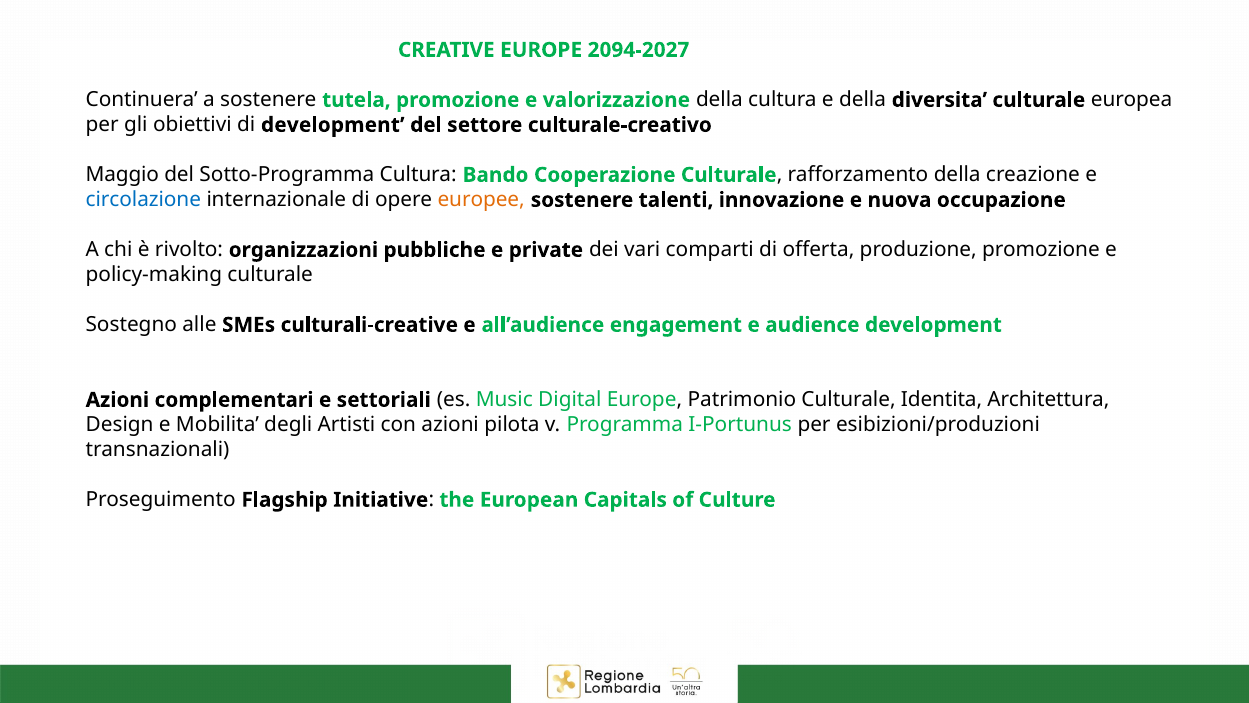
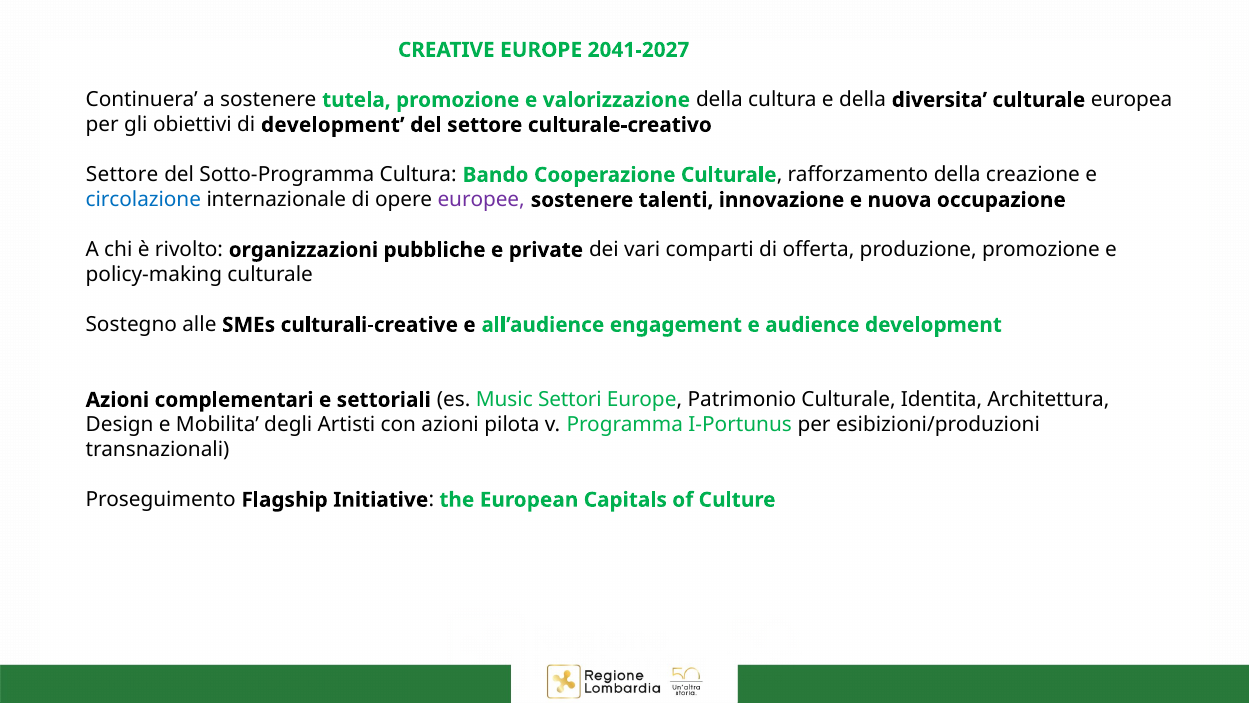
2094-2027: 2094-2027 -> 2041-2027
Maggio at (122, 175): Maggio -> Settore
europee colour: orange -> purple
Digital: Digital -> Settori
